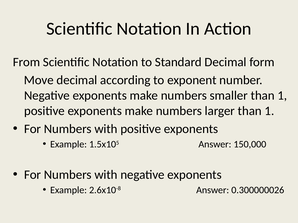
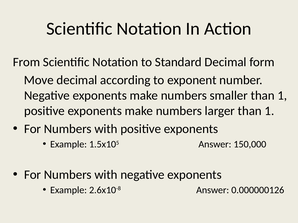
0.300000026: 0.300000026 -> 0.000000126
